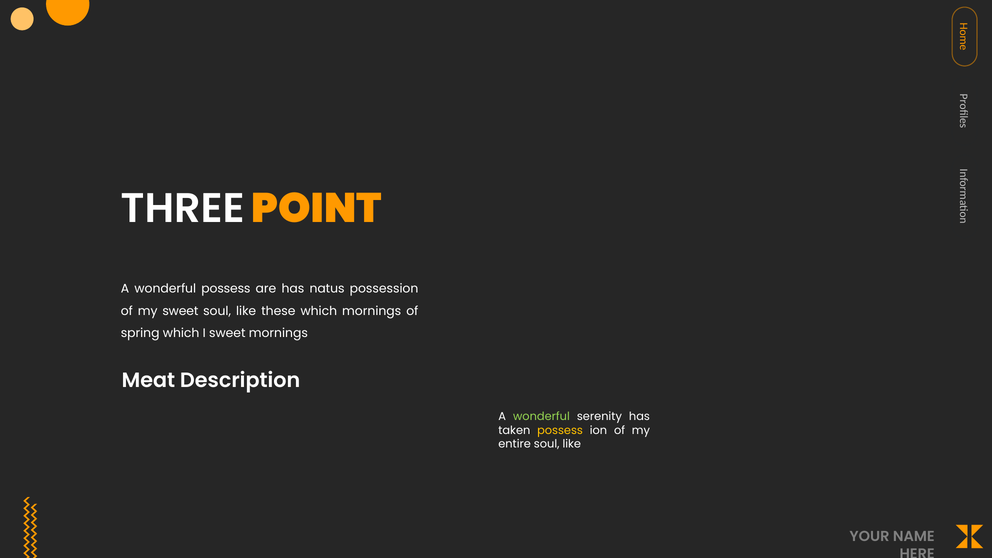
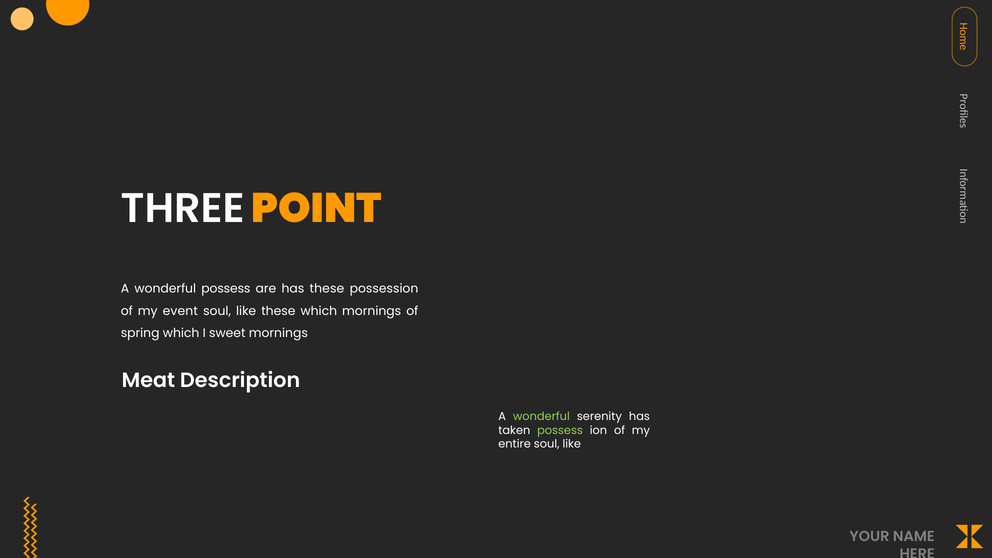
has natus: natus -> these
my sweet: sweet -> event
possess at (560, 430) colour: yellow -> light green
